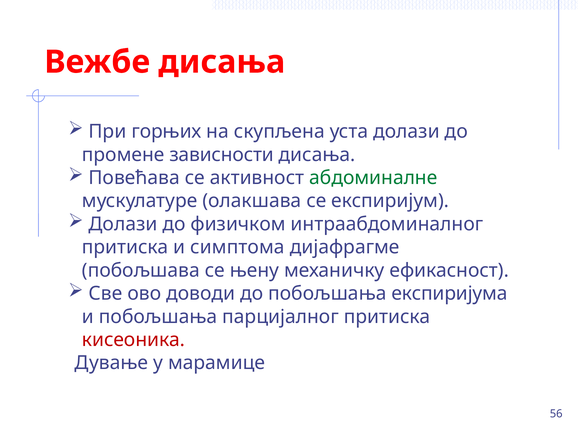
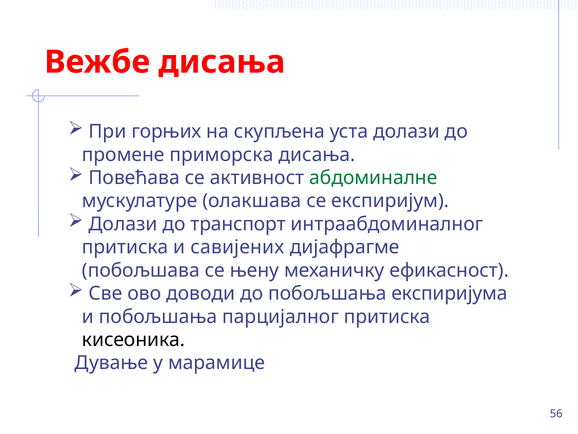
зависности: зависности -> приморска
физичком: физичком -> транспорт
симптома: симптома -> савијених
кисеоника colour: red -> black
